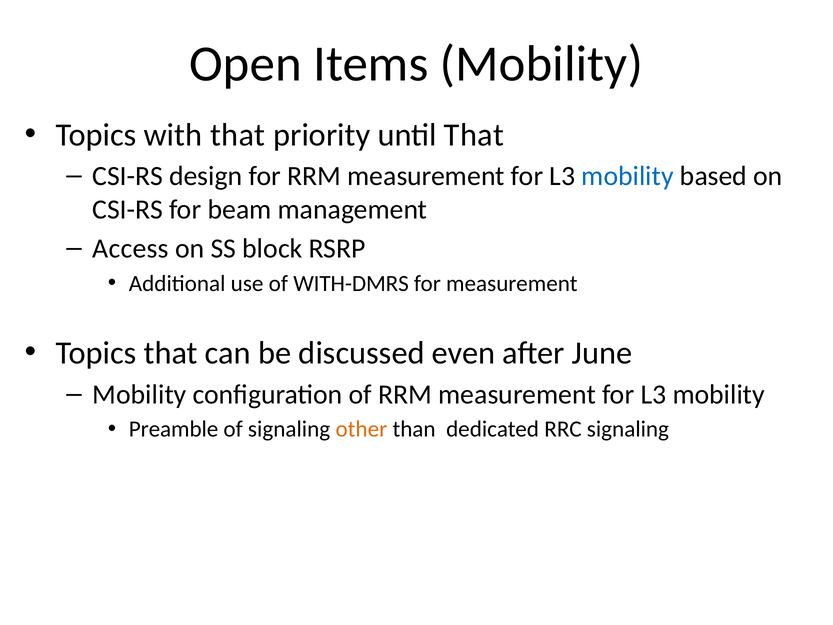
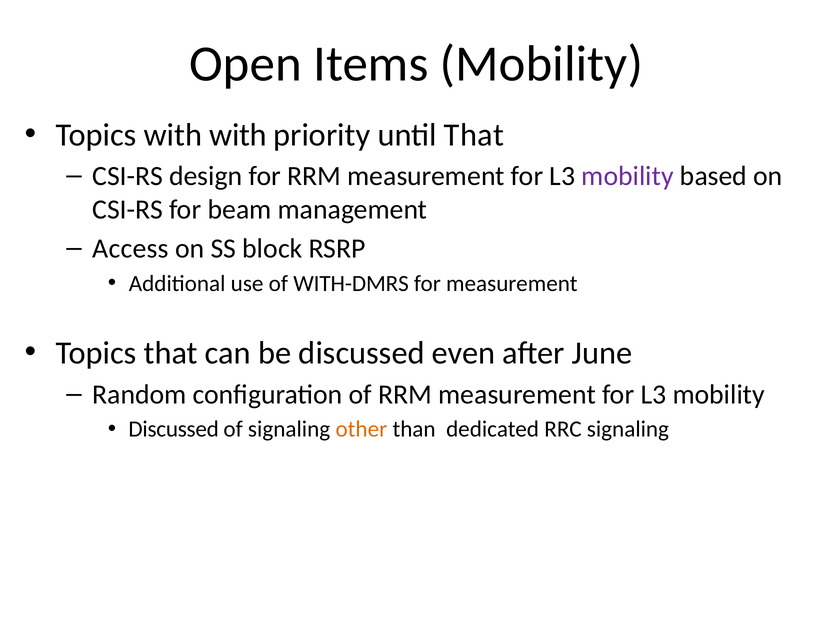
with that: that -> with
mobility at (628, 176) colour: blue -> purple
Mobility at (139, 394): Mobility -> Random
Preamble at (174, 429): Preamble -> Discussed
